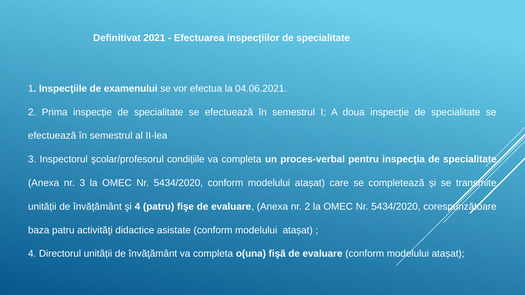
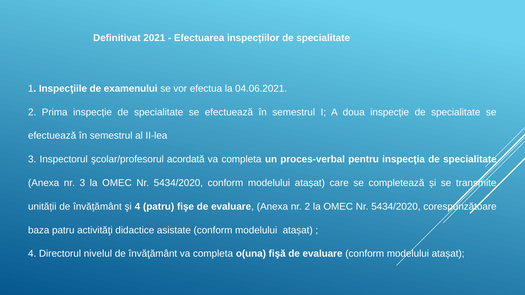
condițiile: condițiile -> acordată
Directorul unității: unității -> nivelul
